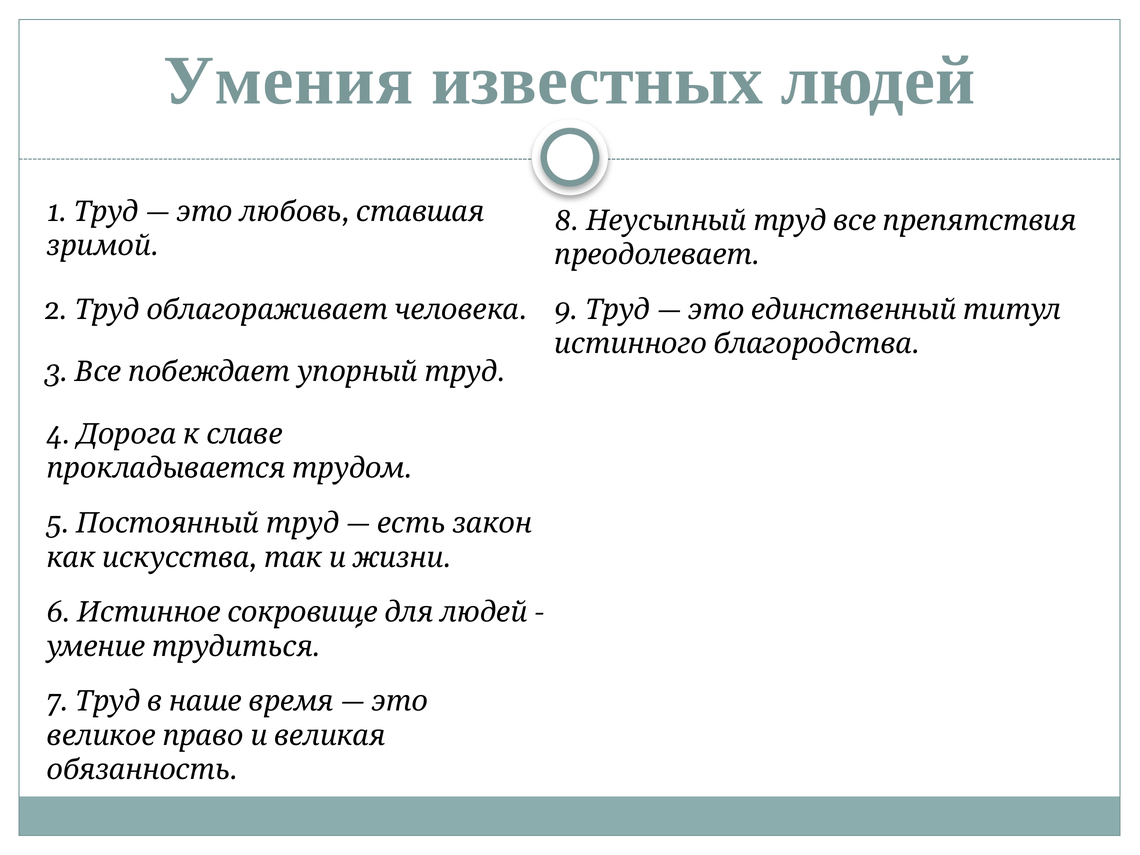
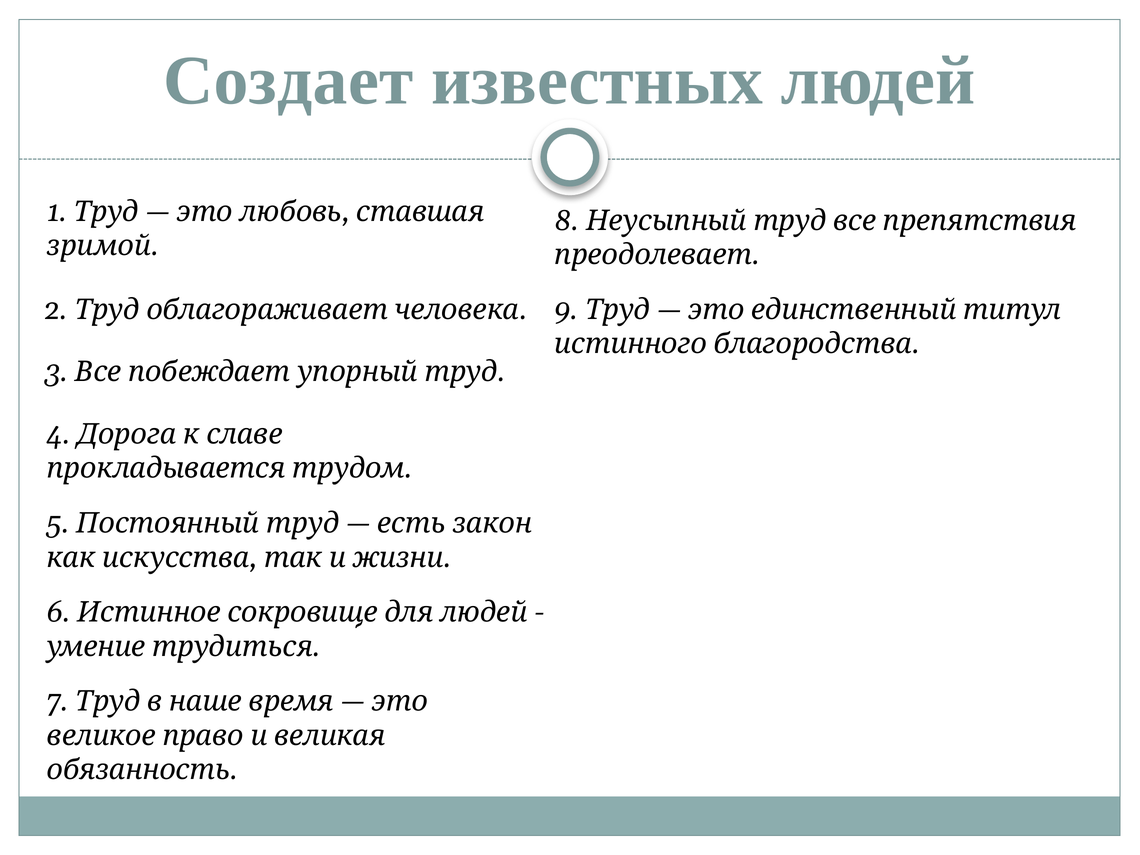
Умения: Умения -> Создает
